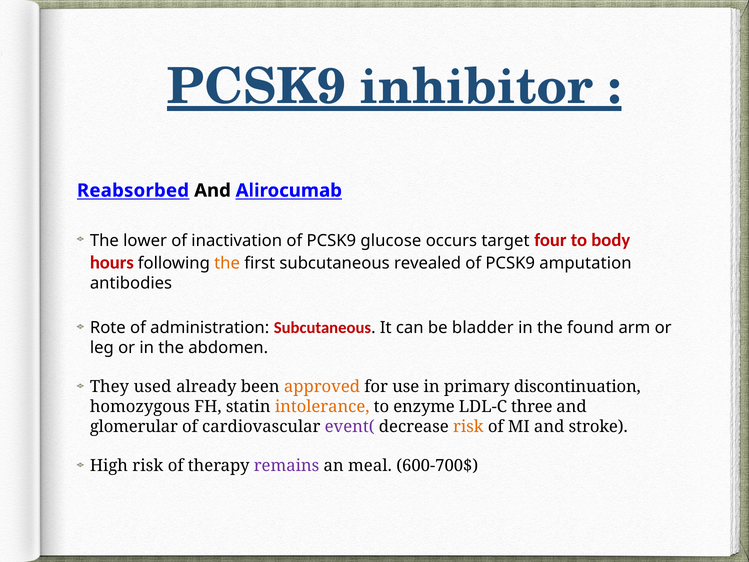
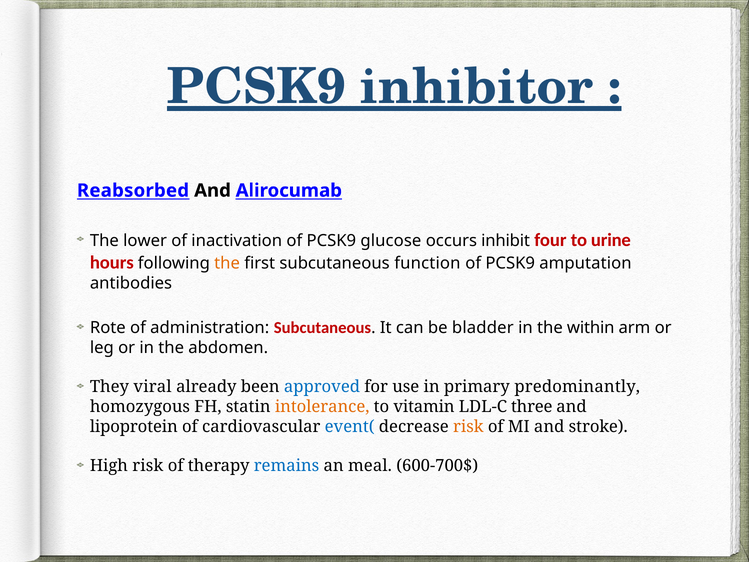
target: target -> inhibit
body: body -> urine
revealed: revealed -> function
found: found -> within
used: used -> viral
approved colour: orange -> blue
discontinuation: discontinuation -> predominantly
enzyme: enzyme -> vitamin
glomerular: glomerular -> lipoprotein
event( colour: purple -> blue
remains colour: purple -> blue
